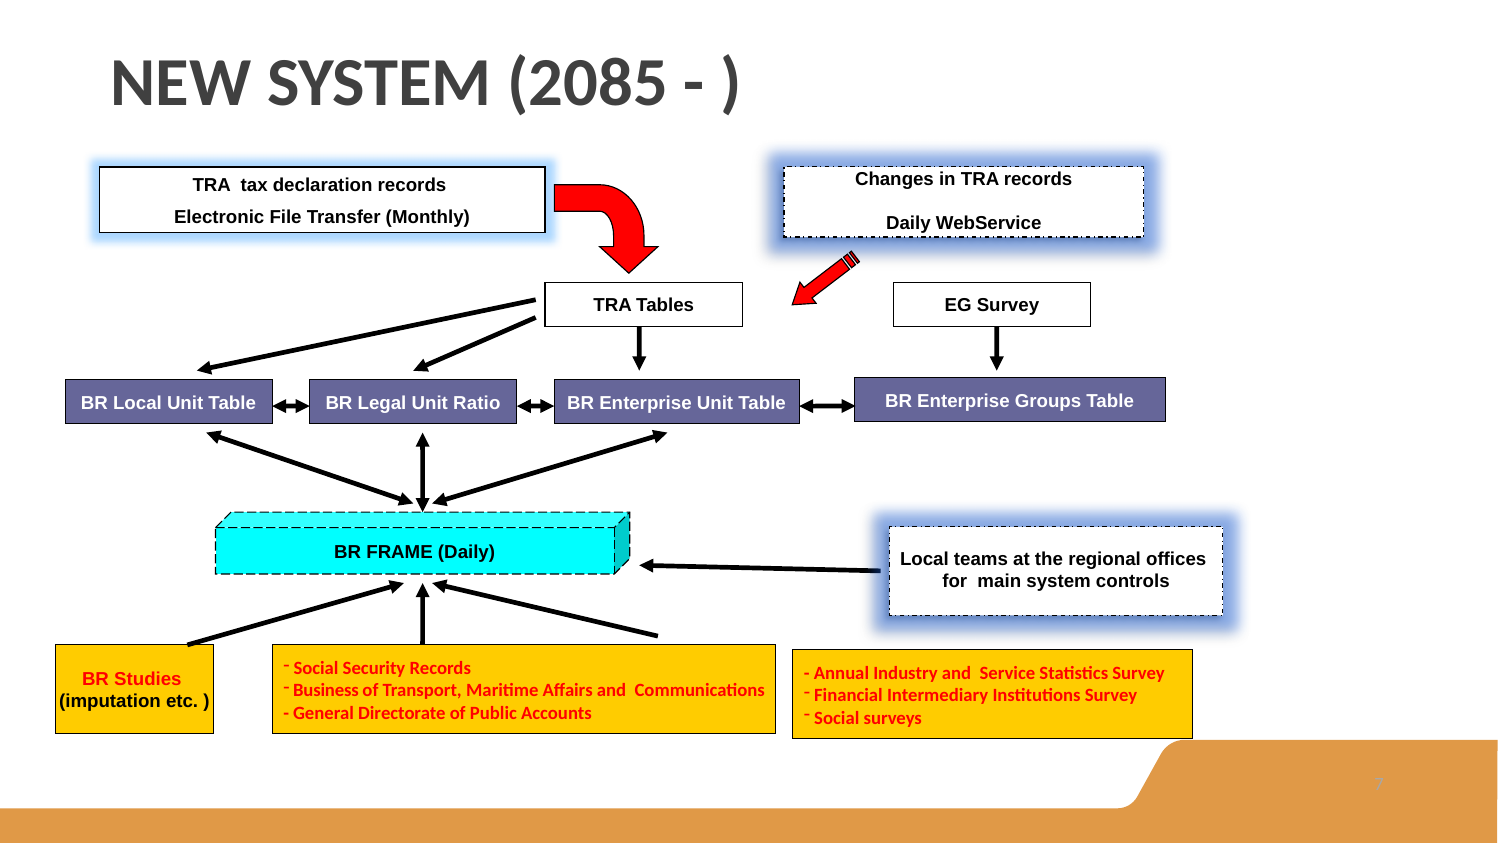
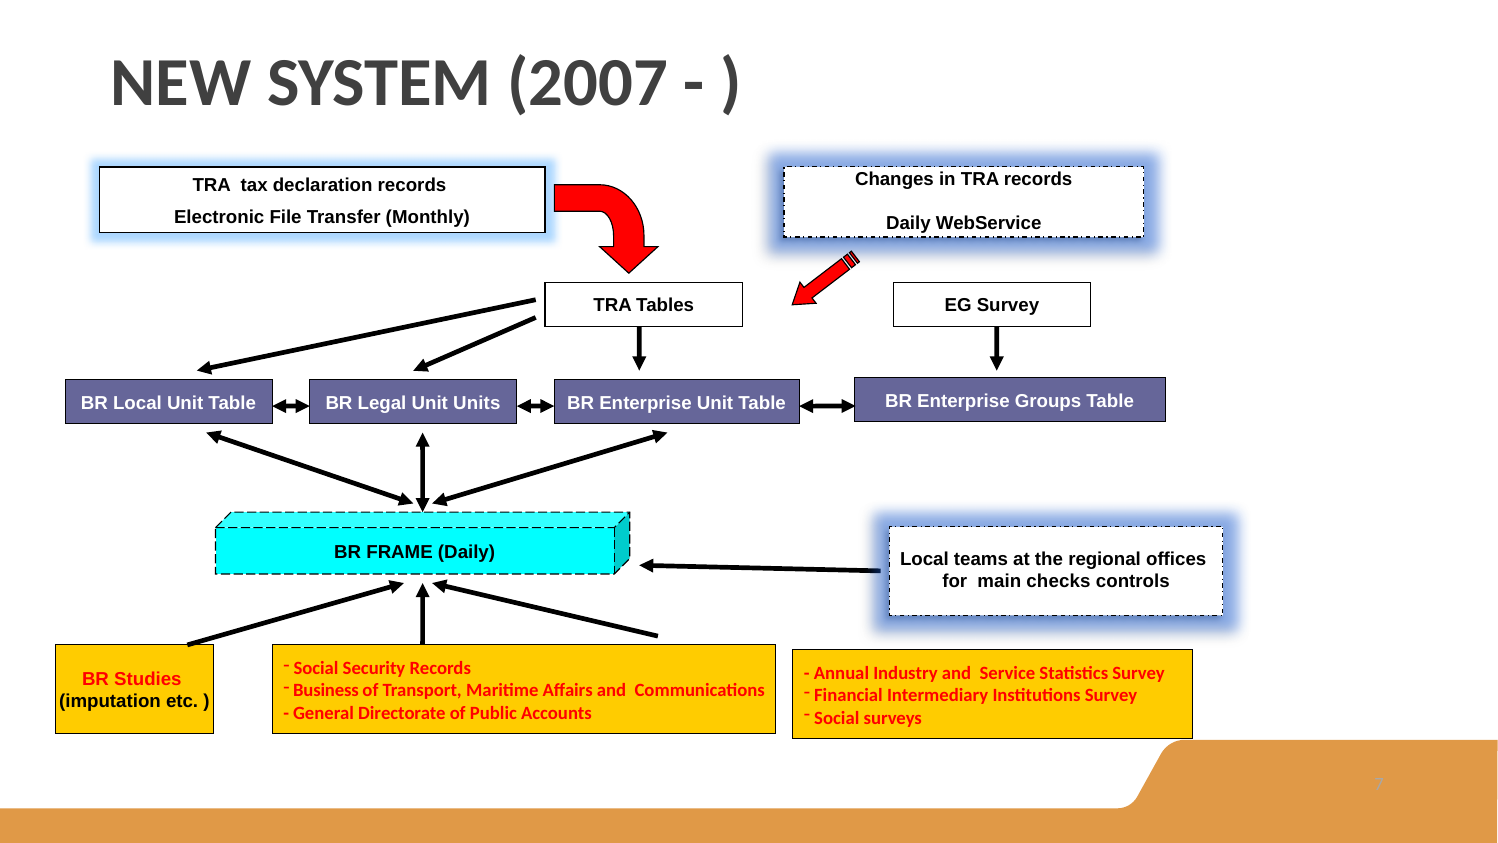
2085: 2085 -> 2007
Ratio: Ratio -> Units
main system: system -> checks
